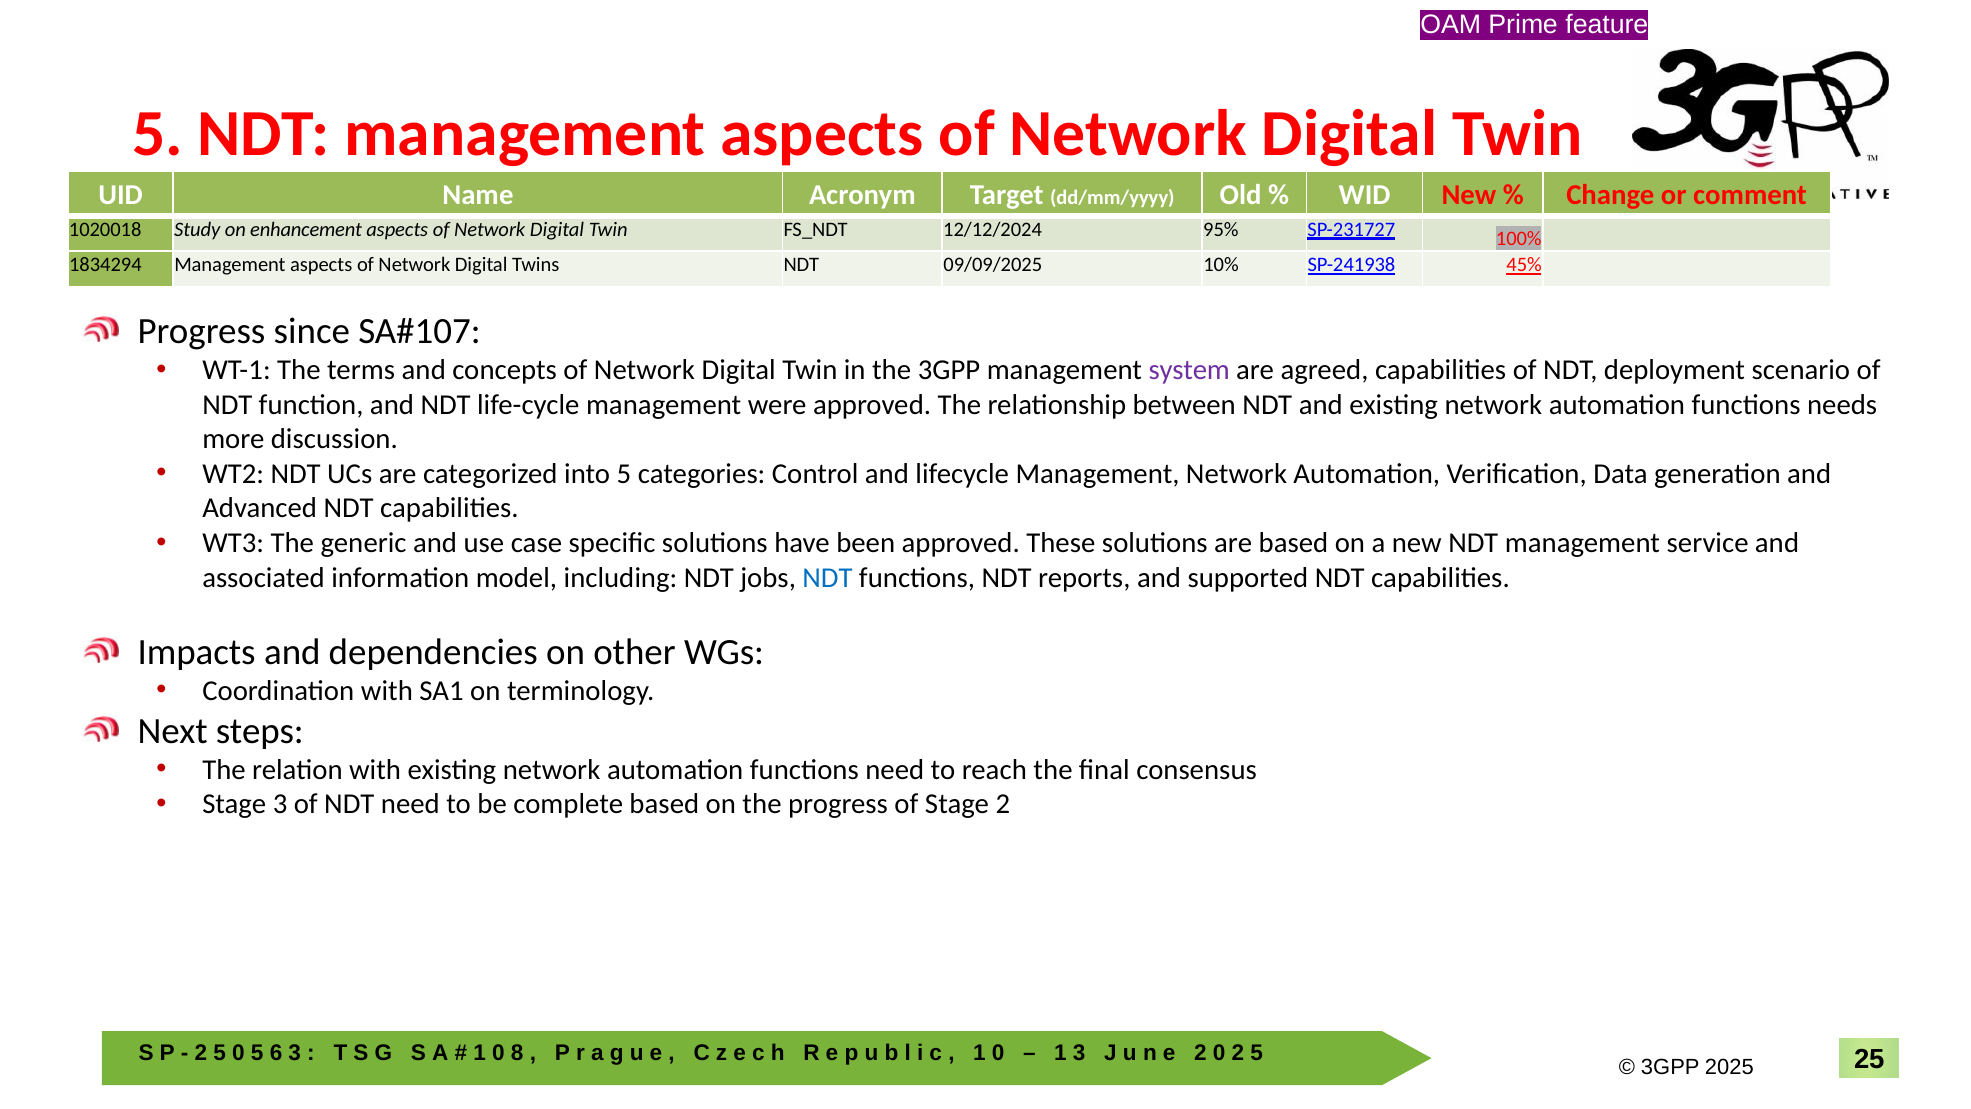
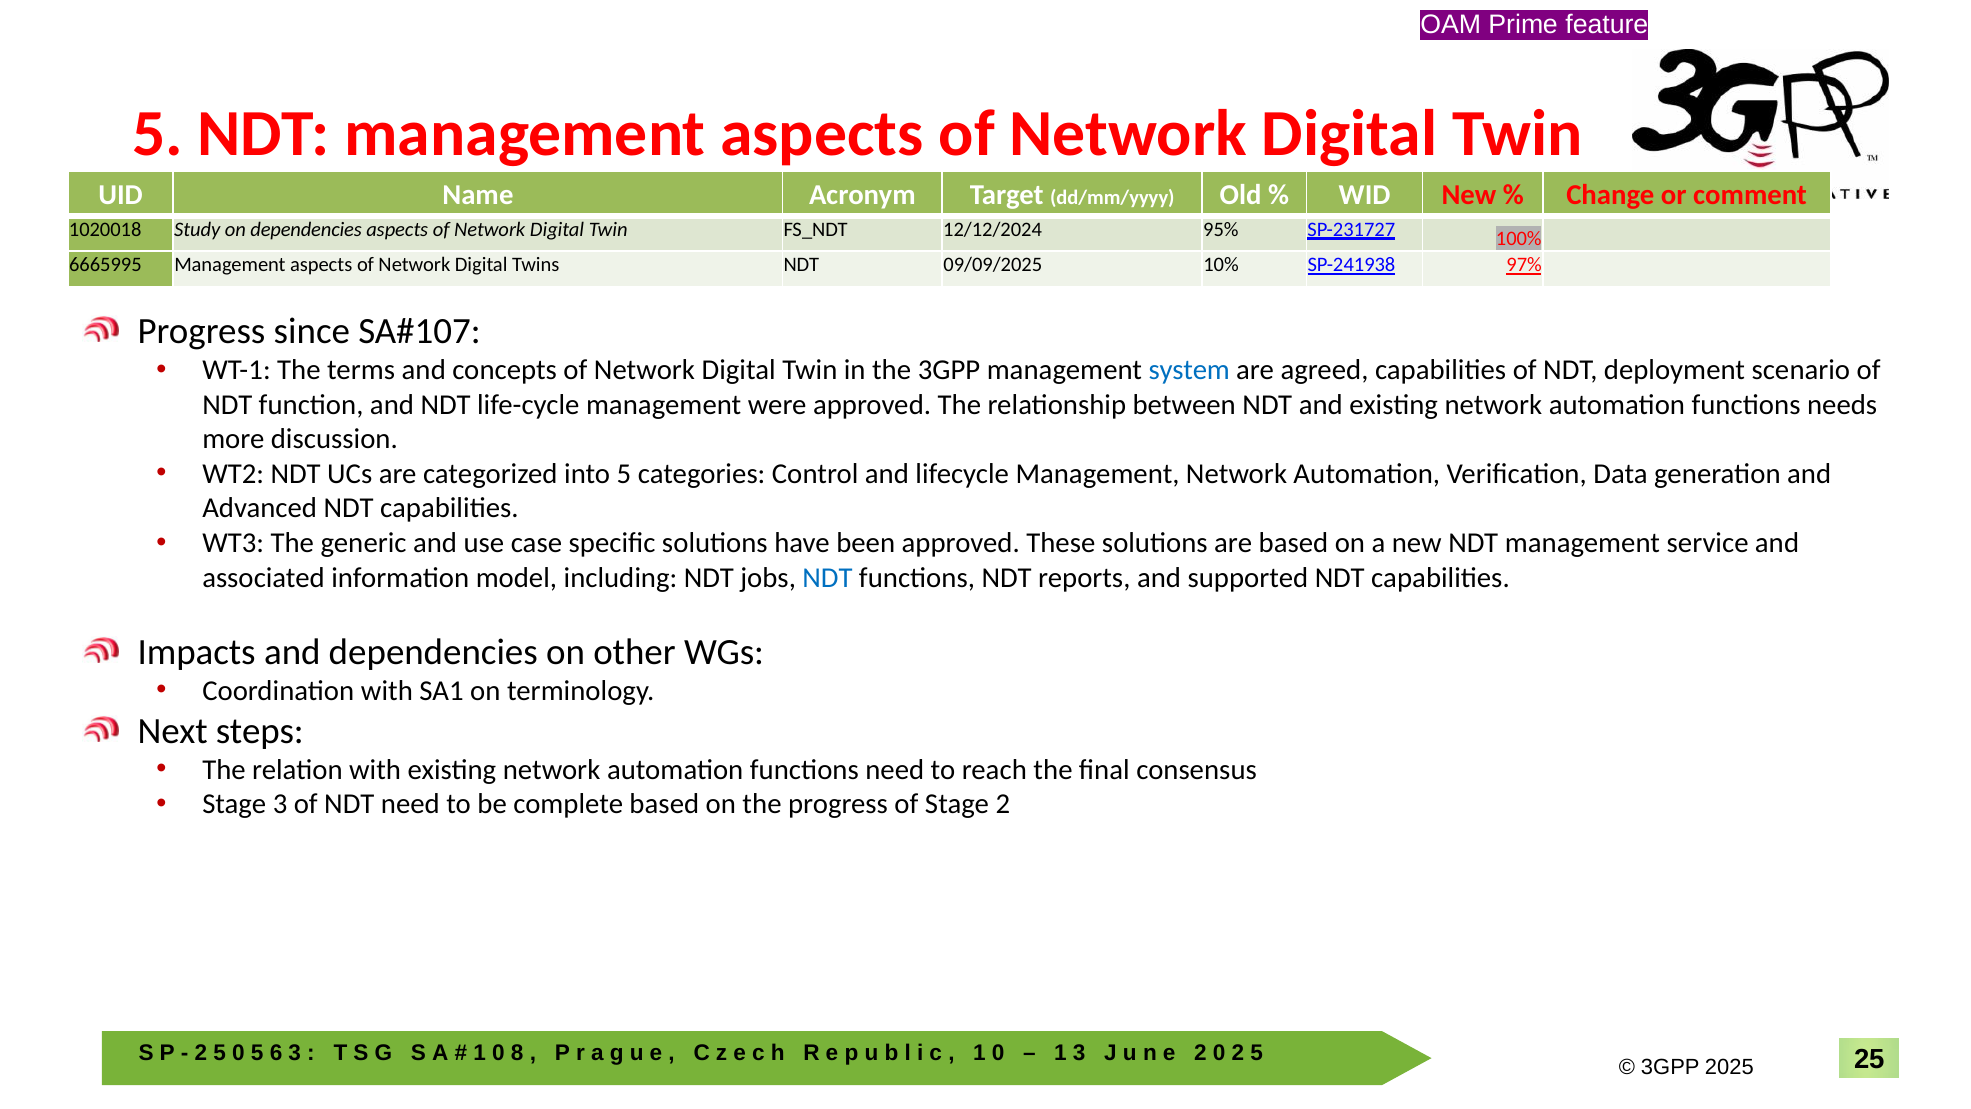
on enhancement: enhancement -> dependencies
1834294: 1834294 -> 6665995
45%: 45% -> 97%
system colour: purple -> blue
